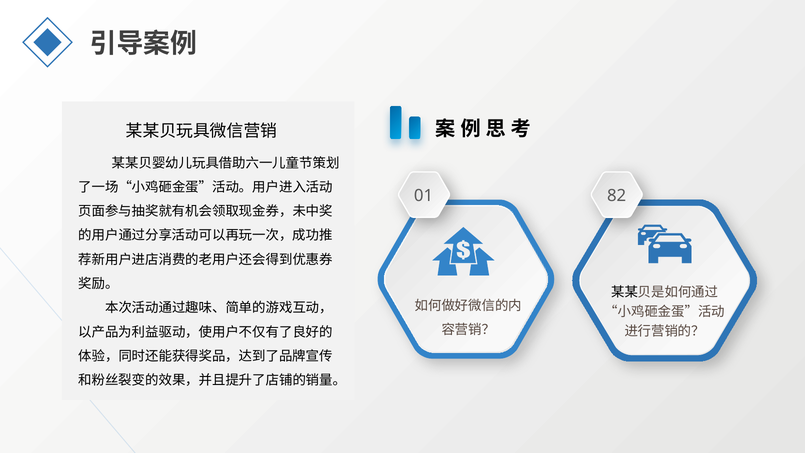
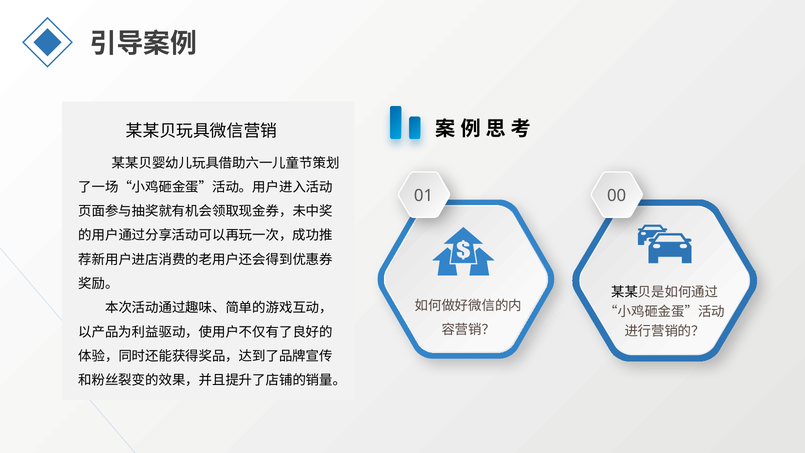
82: 82 -> 00
